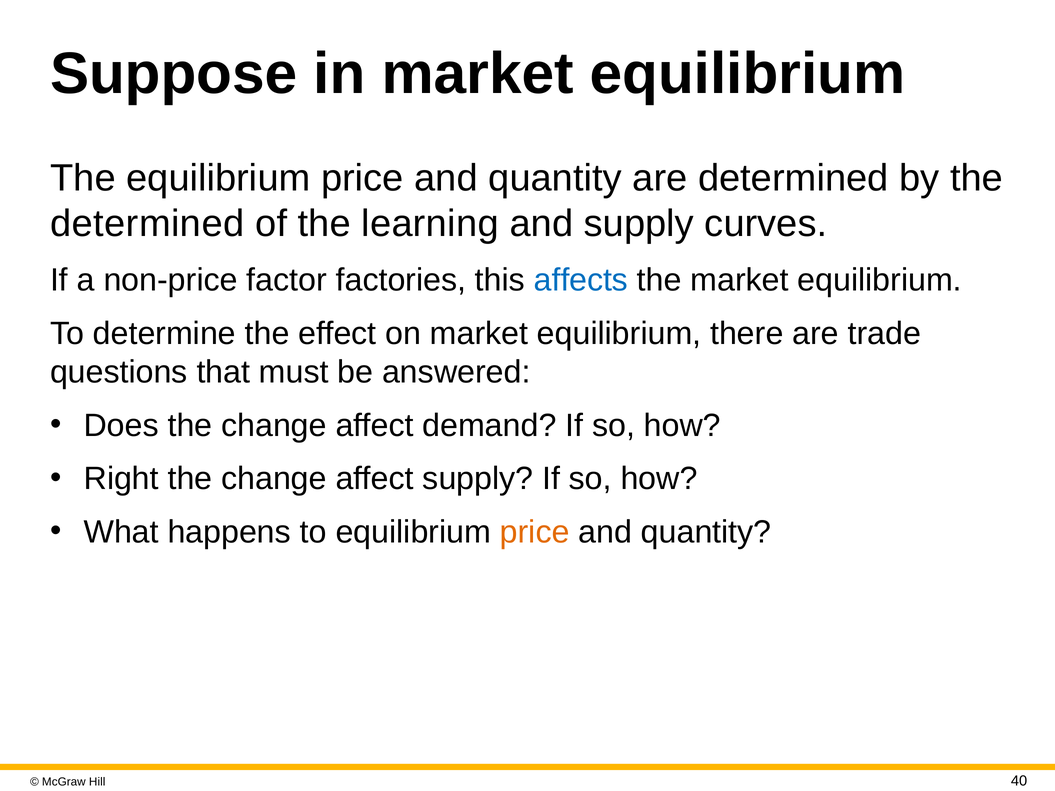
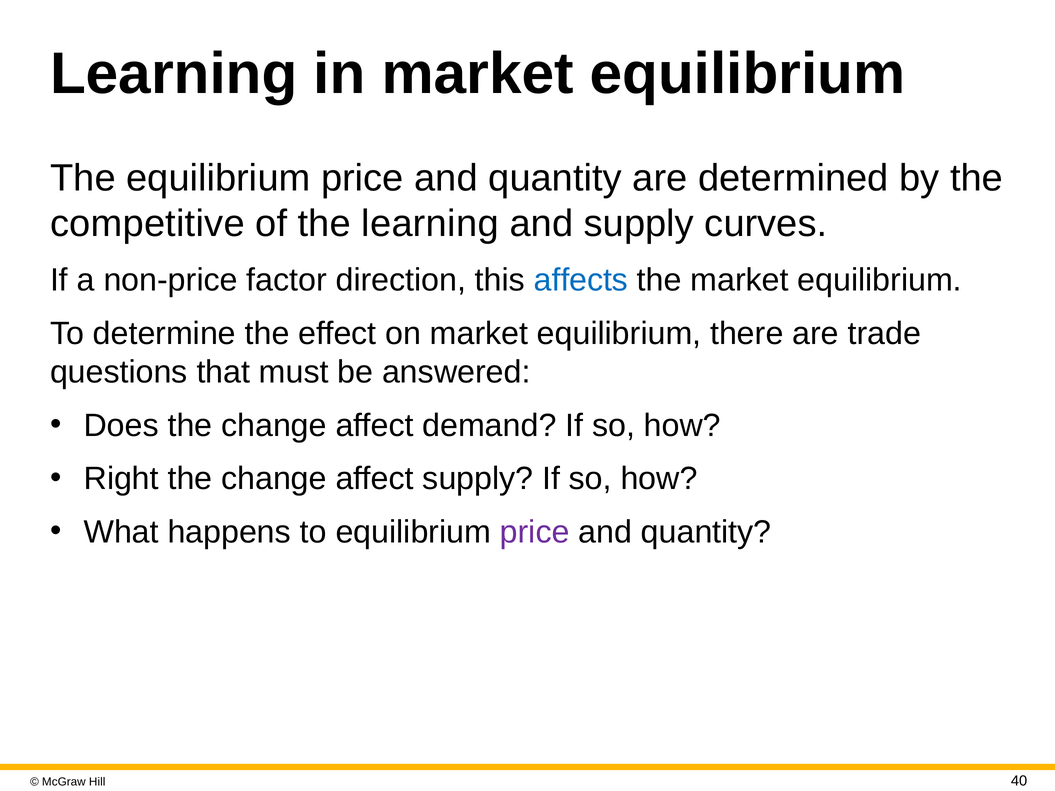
Suppose at (174, 74): Suppose -> Learning
determined at (147, 224): determined -> competitive
factories: factories -> direction
price at (535, 532) colour: orange -> purple
